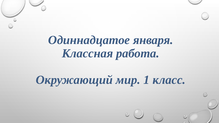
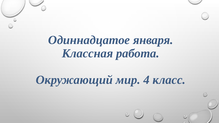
1: 1 -> 4
